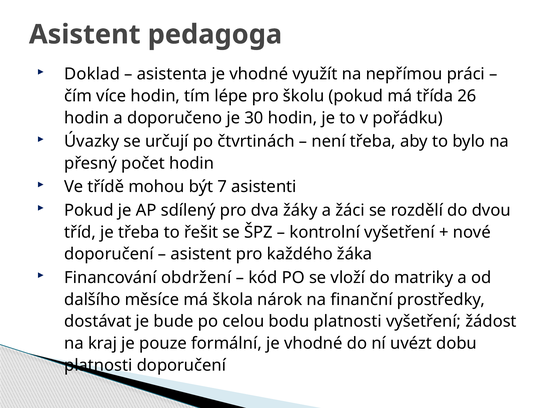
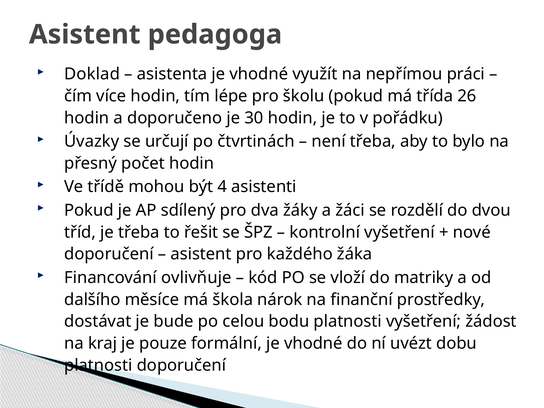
7: 7 -> 4
obdržení: obdržení -> ovlivňuje
